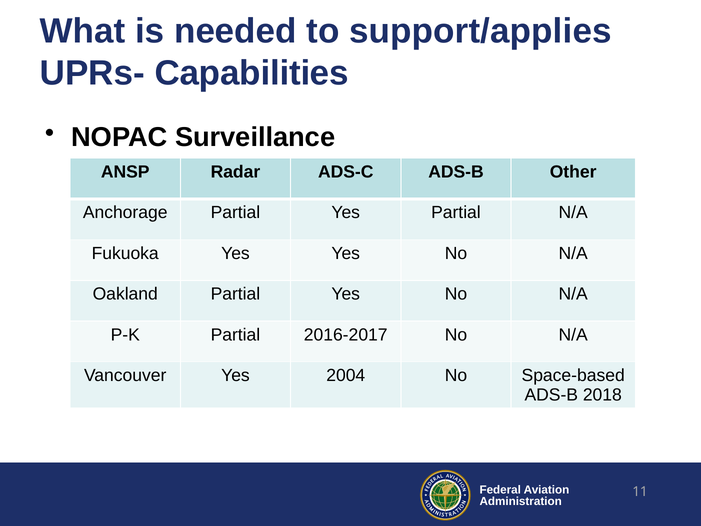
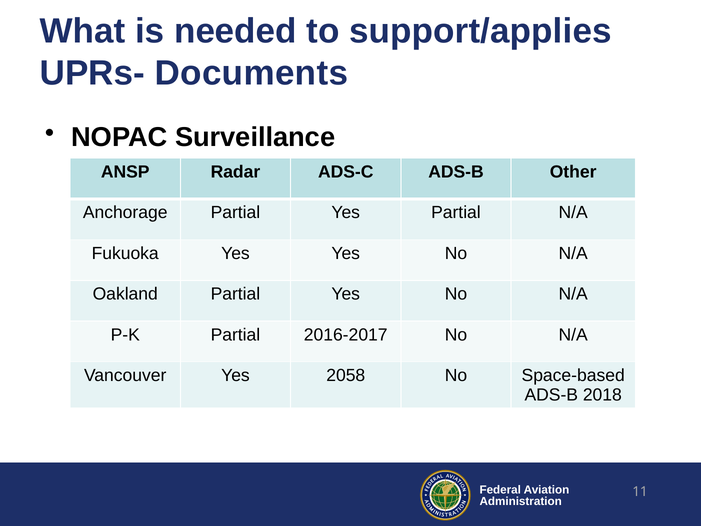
Capabilities: Capabilities -> Documents
2004: 2004 -> 2058
